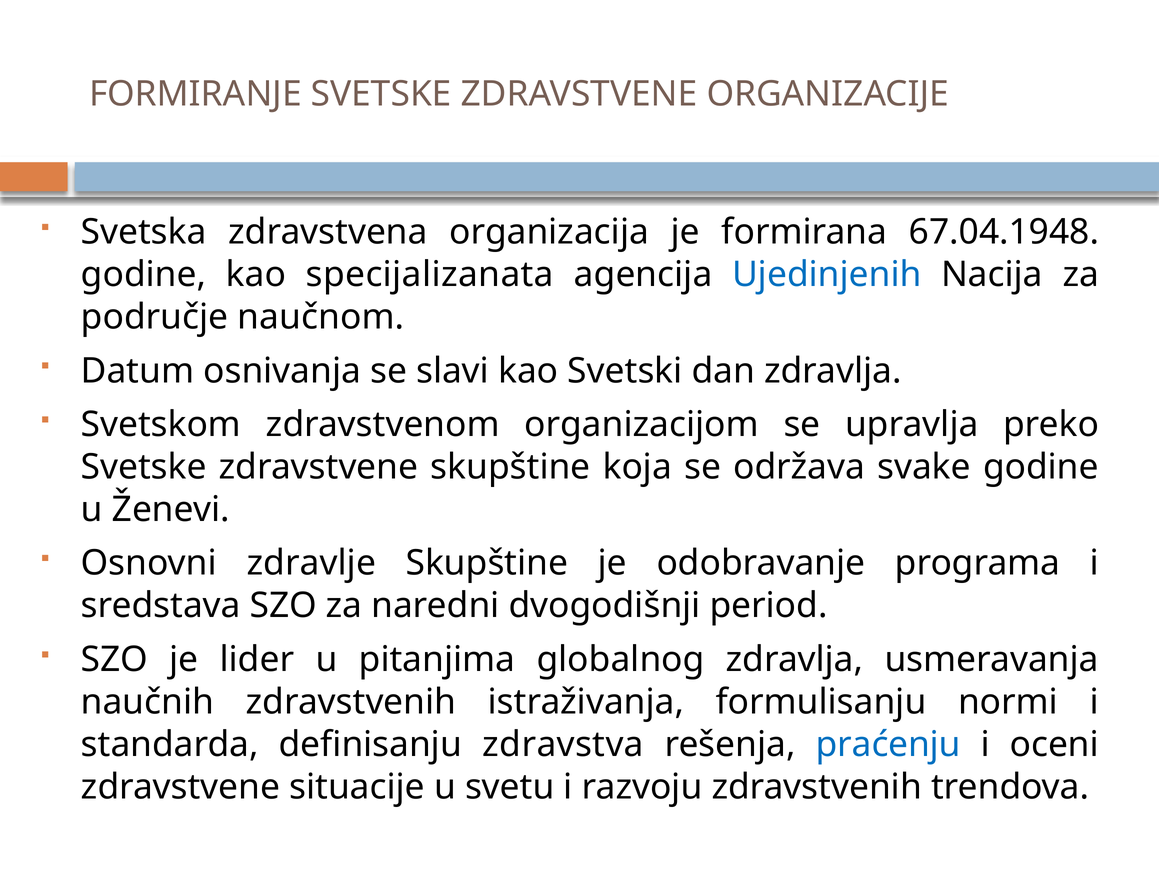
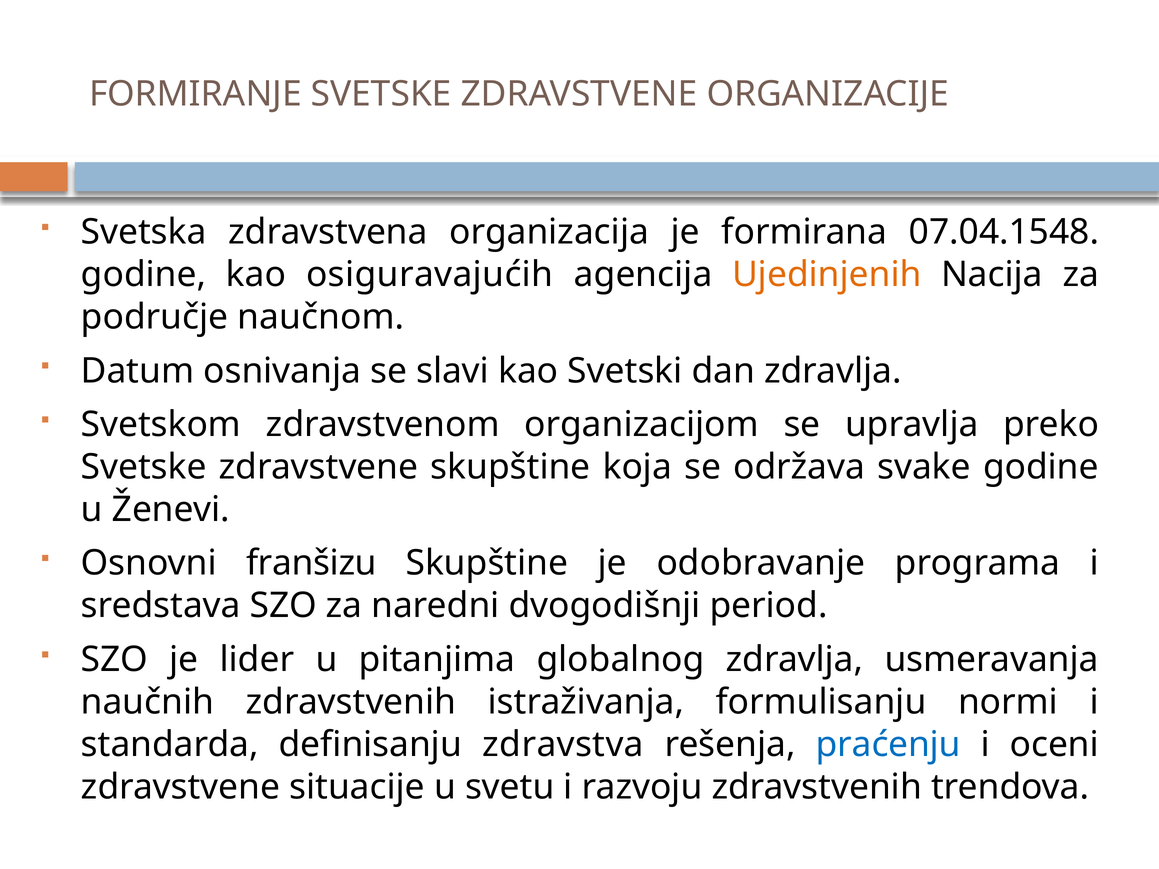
67.04.1948: 67.04.1948 -> 07.04.1548
specijalizanata: specijalizanata -> osiguravajućih
Ujedinjenih colour: blue -> orange
zdravlje: zdravlje -> franšizu
